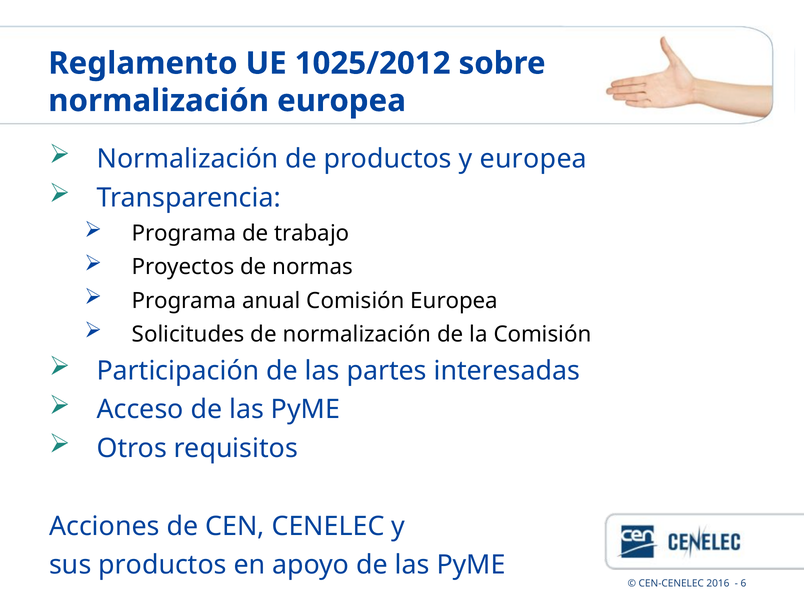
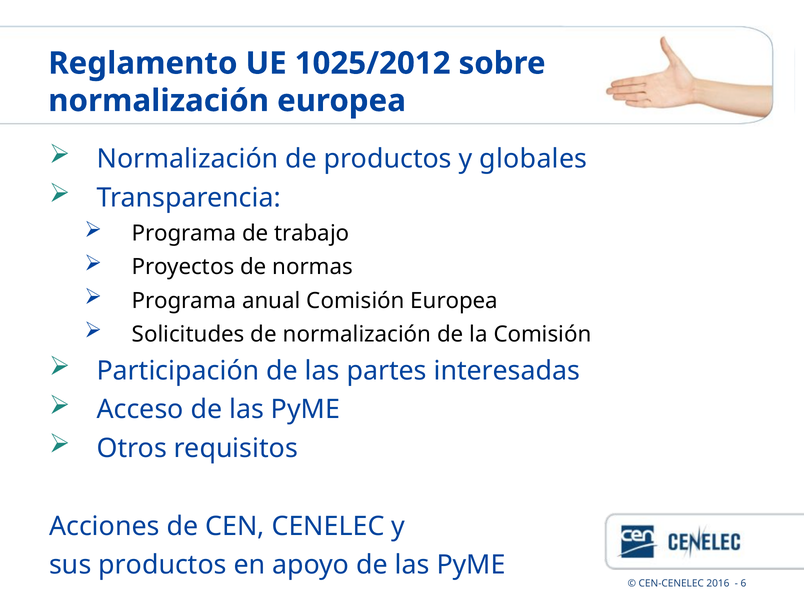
y europea: europea -> globales
